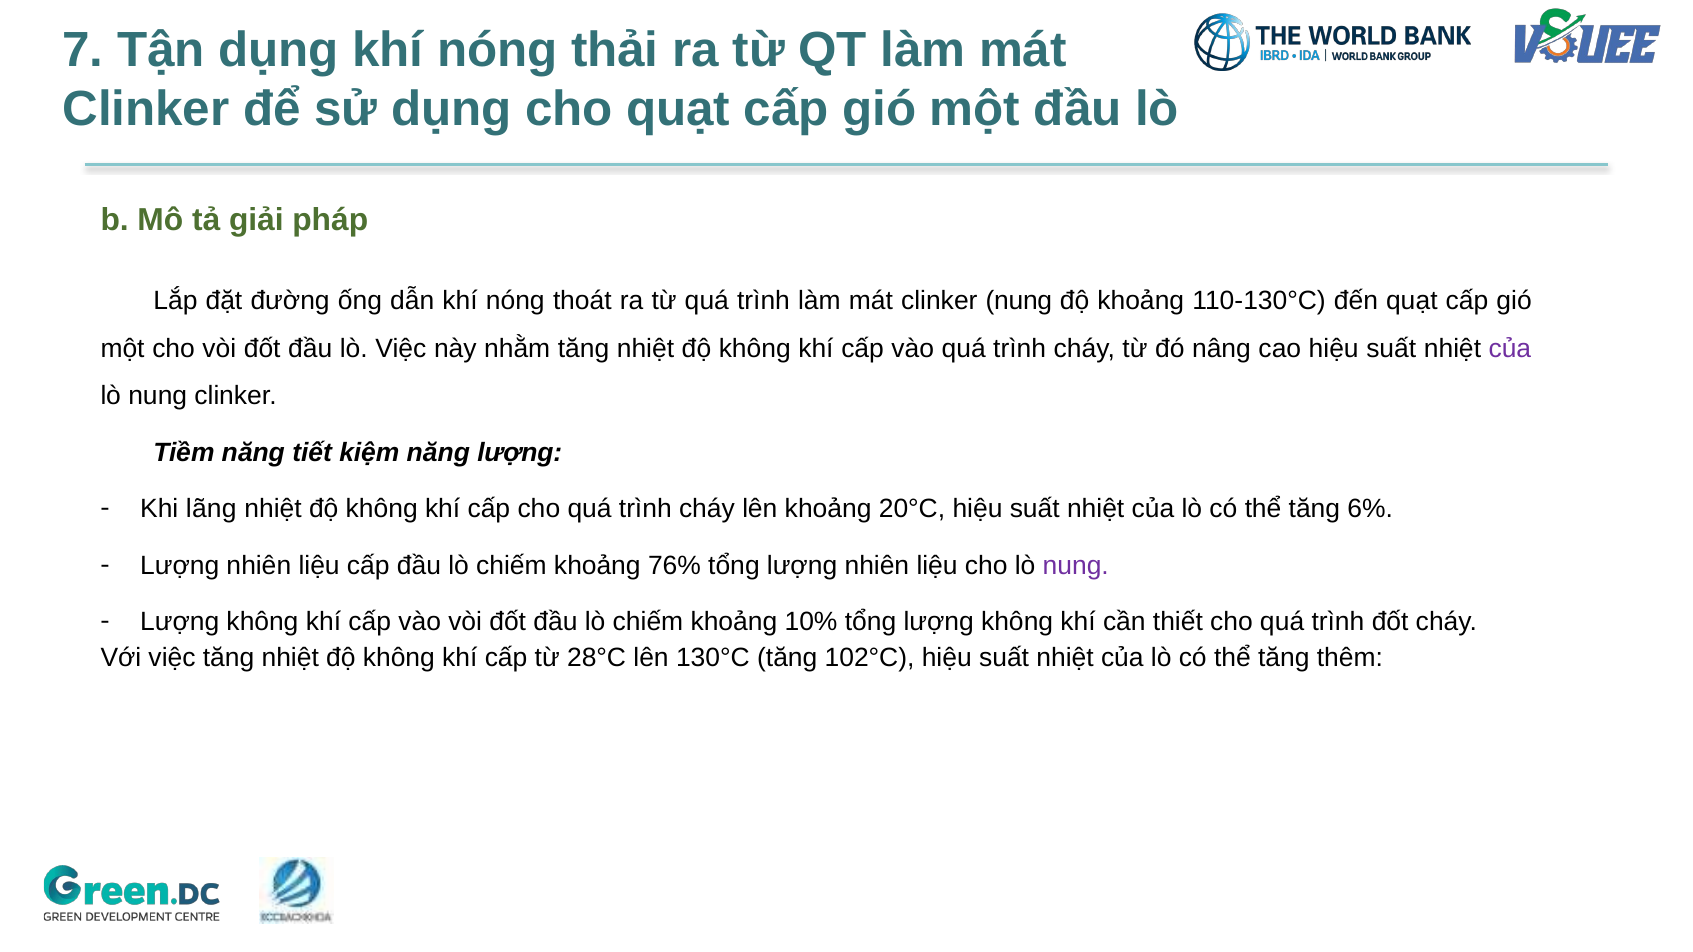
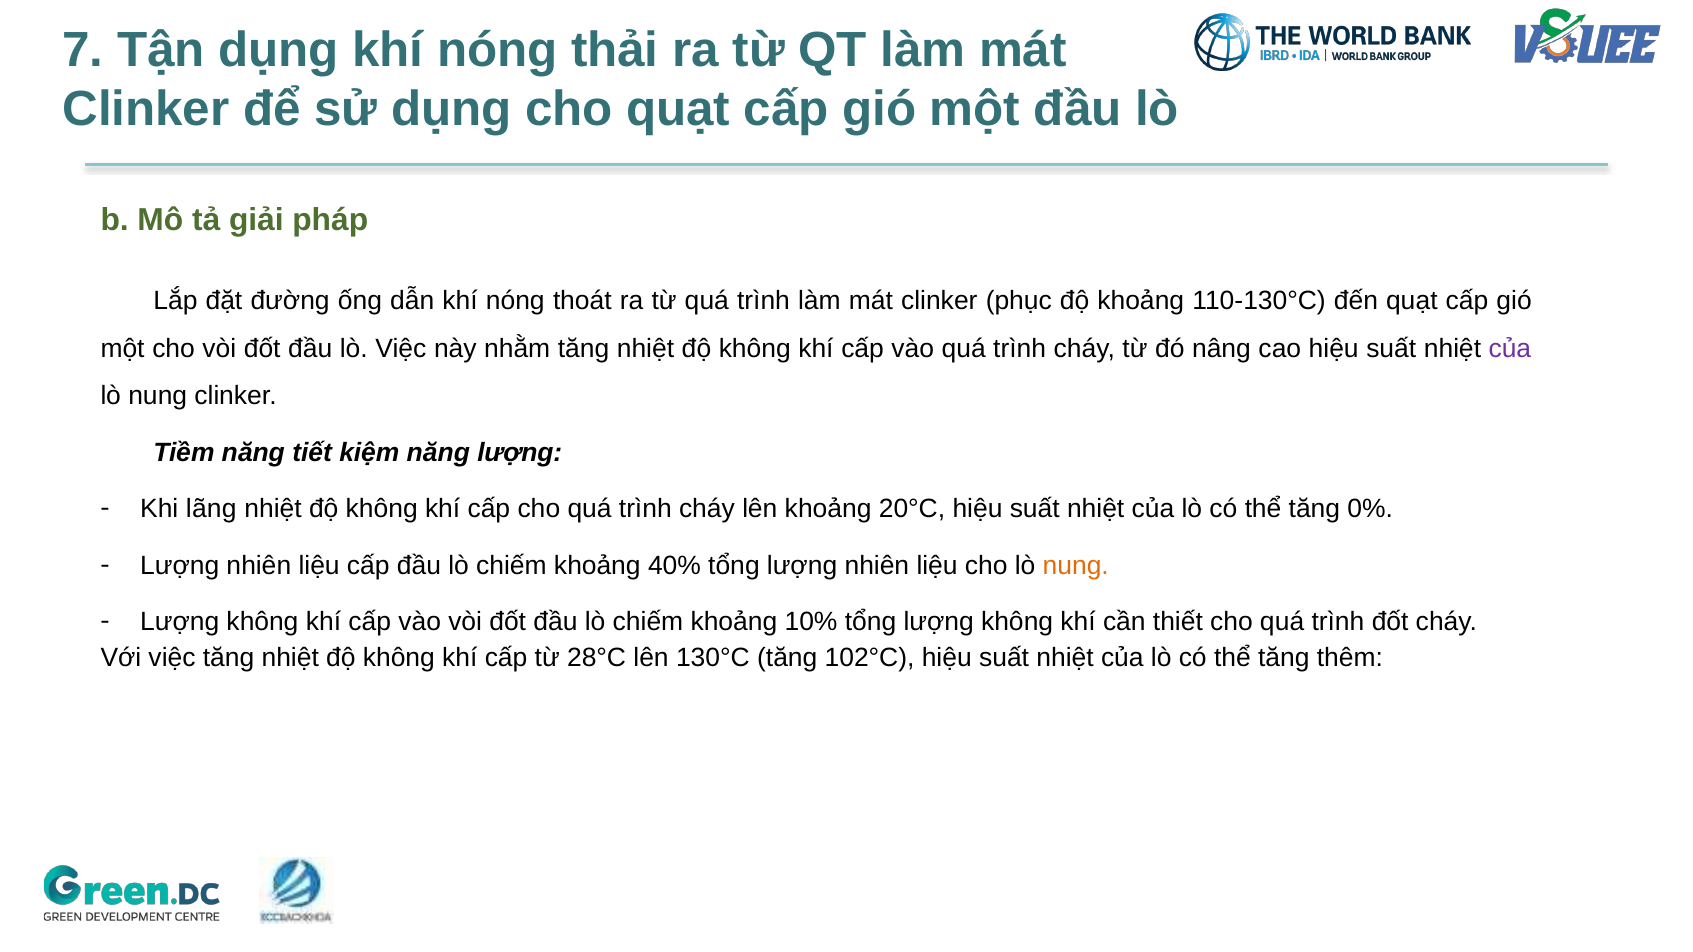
clinker nung: nung -> phục
6%: 6% -> 0%
76%: 76% -> 40%
nung at (1076, 566) colour: purple -> orange
